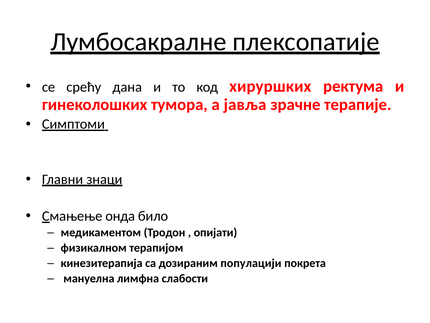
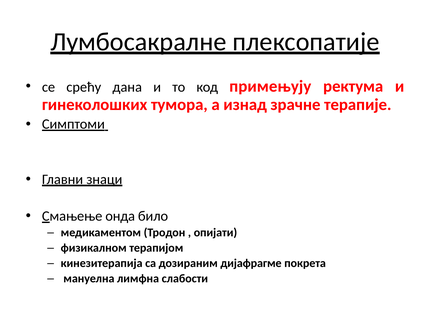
хируршких: хируршких -> примењују
јавља: јавља -> изнад
популацији: популацији -> дијафрагме
